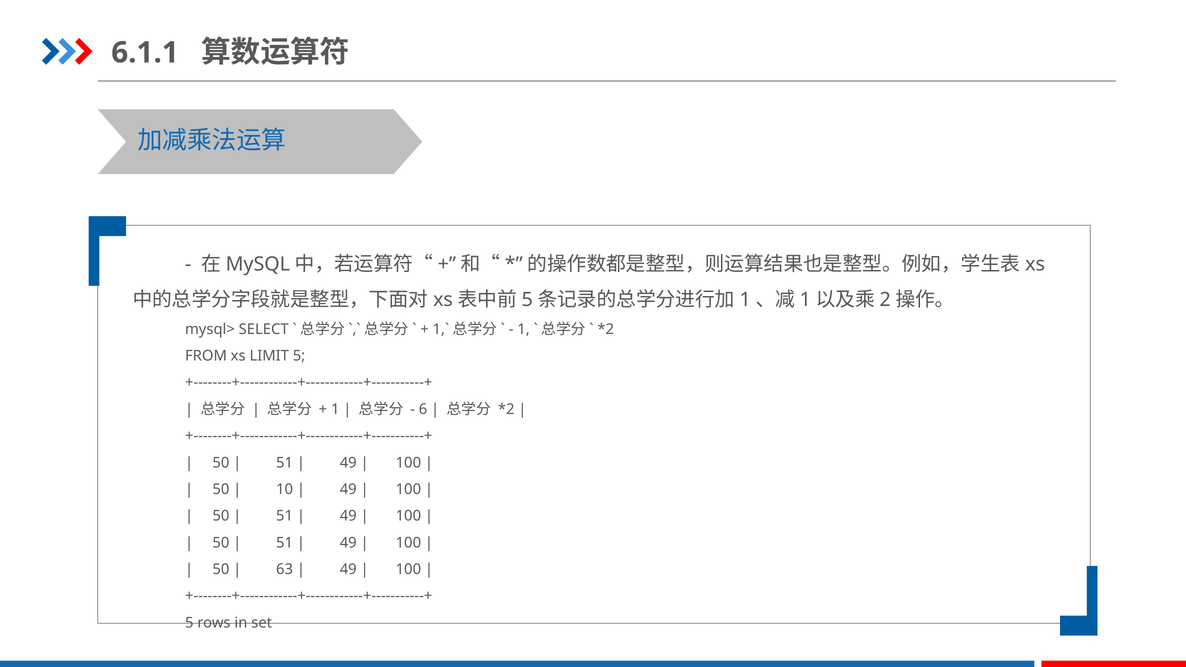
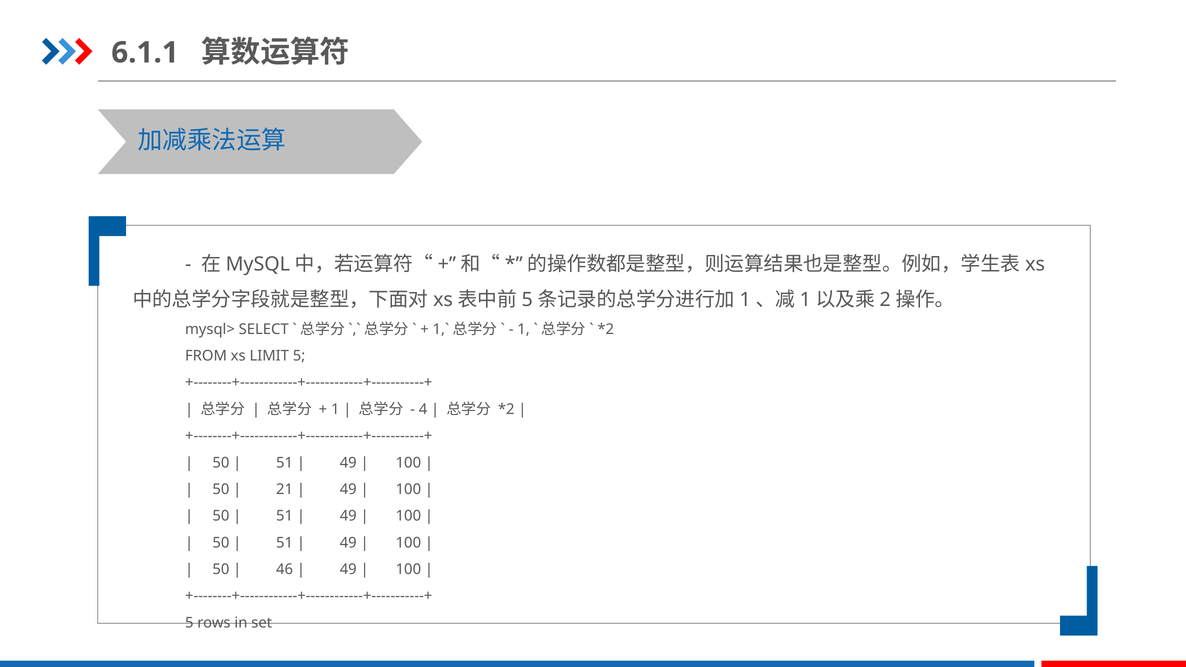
6: 6 -> 4
10: 10 -> 21
63: 63 -> 46
